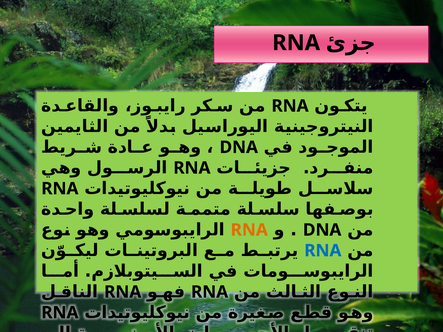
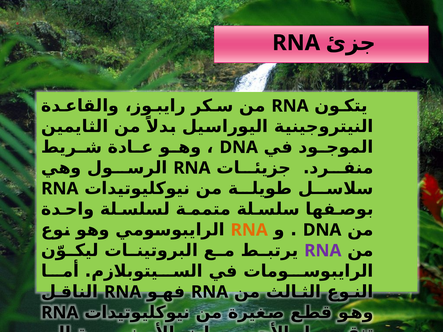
RNA at (323, 251) colour: blue -> purple
